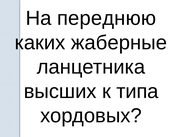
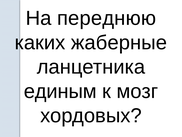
высших: высших -> единым
типа: типа -> мозг
